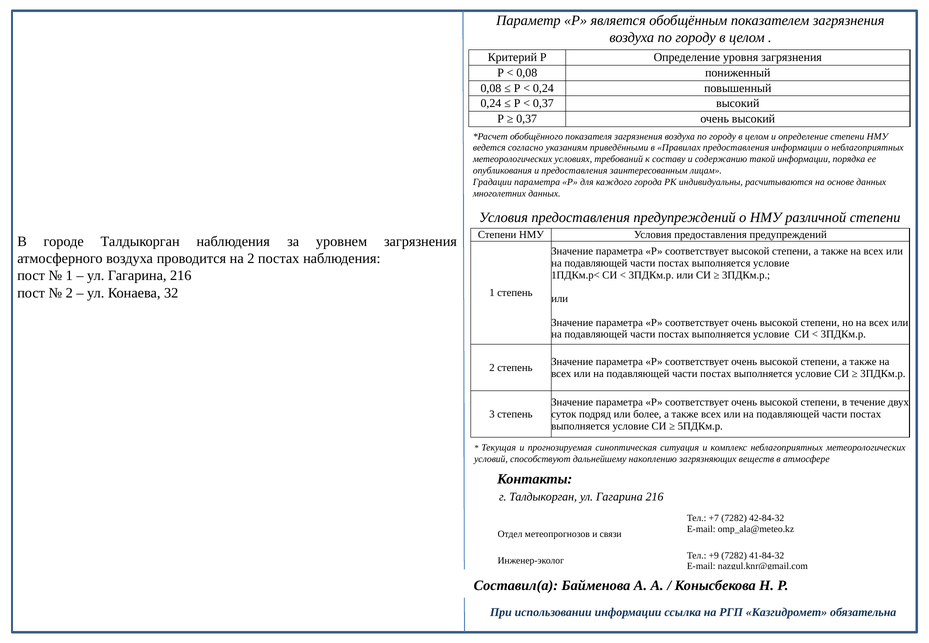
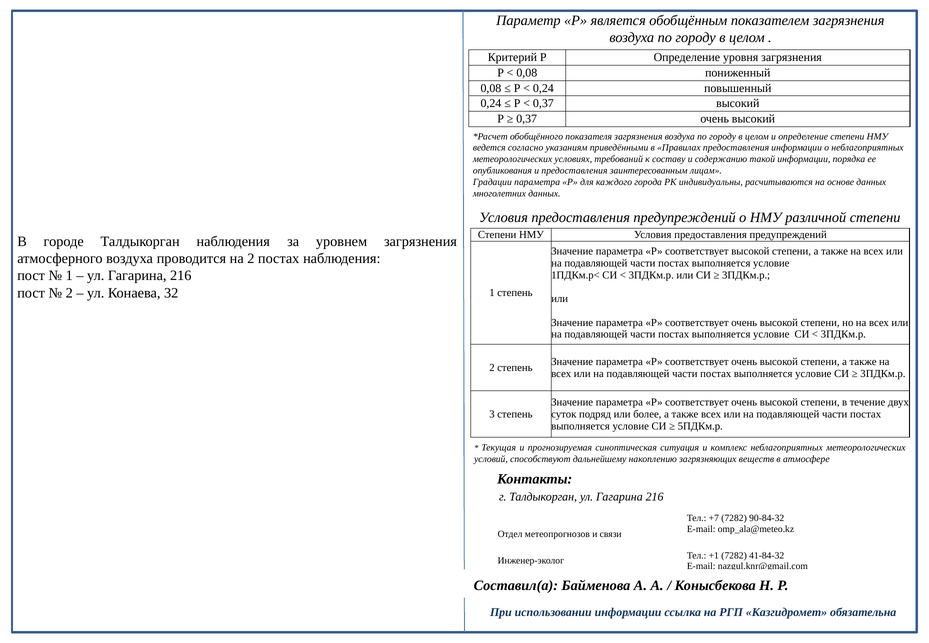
42-84-32: 42-84-32 -> 90-84-32
+9: +9 -> +1
